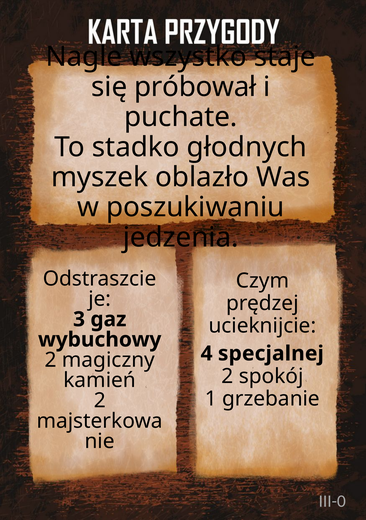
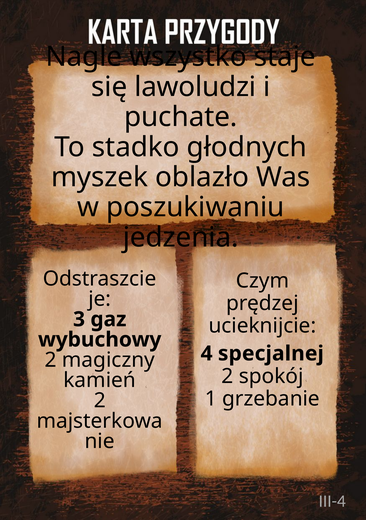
próbował: próbował -> lawoludzi
III-0: III-0 -> III-4
